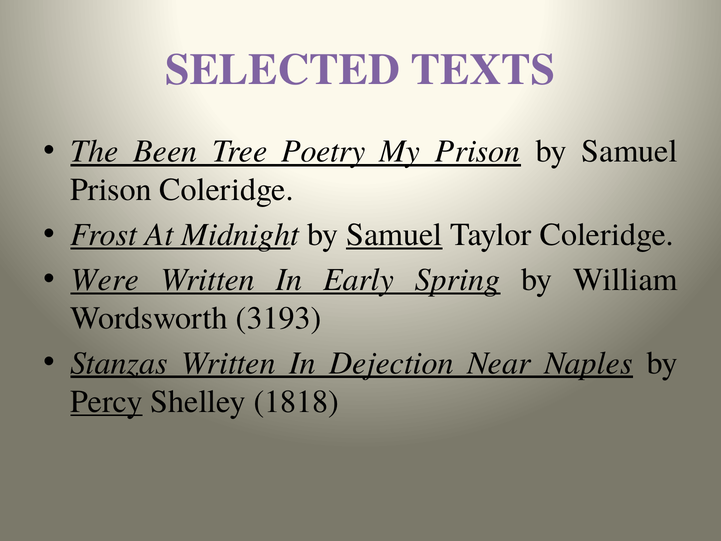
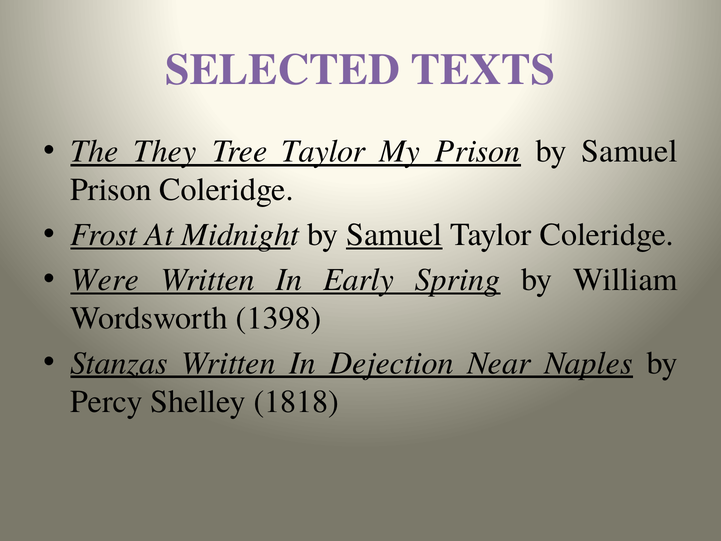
Been: Been -> They
Tree Poetry: Poetry -> Taylor
3193: 3193 -> 1398
Percy underline: present -> none
